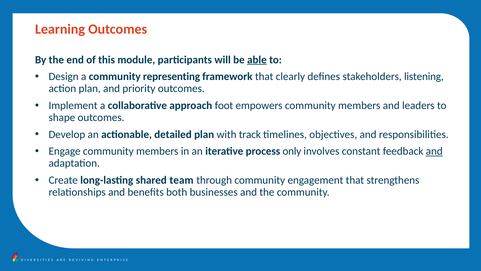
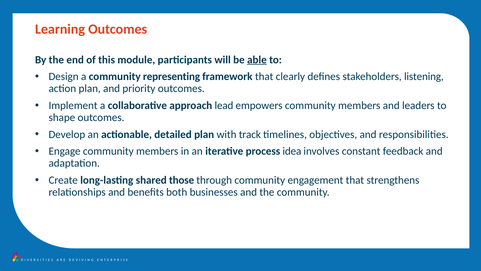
foot: foot -> lead
only: only -> idea
and at (434, 151) underline: present -> none
team: team -> those
